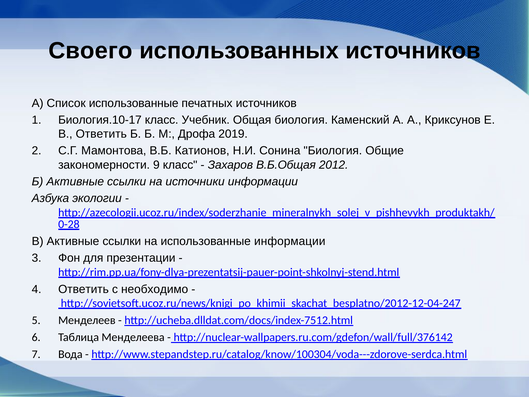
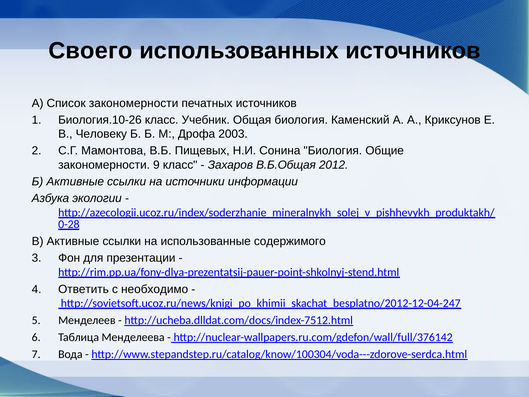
Список использованные: использованные -> закономерности
Биология.10-17: Биология.10-17 -> Биология.10-26
В Ответить: Ответить -> Человеку
2019: 2019 -> 2003
Катионов: Катионов -> Пищевых
использованные информации: информации -> содержимого
